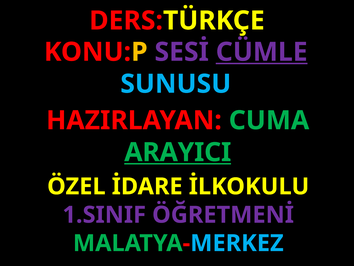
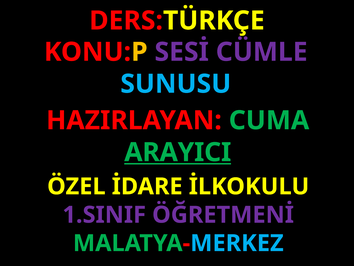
CÜMLE underline: present -> none
